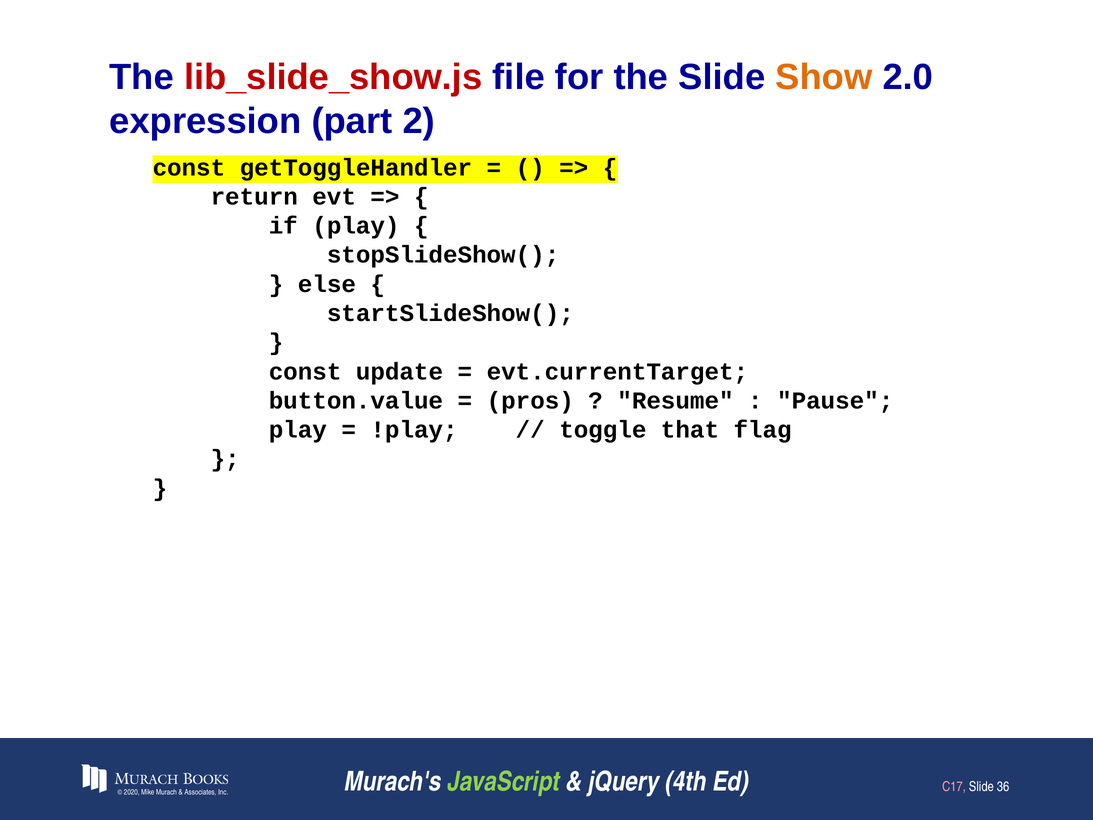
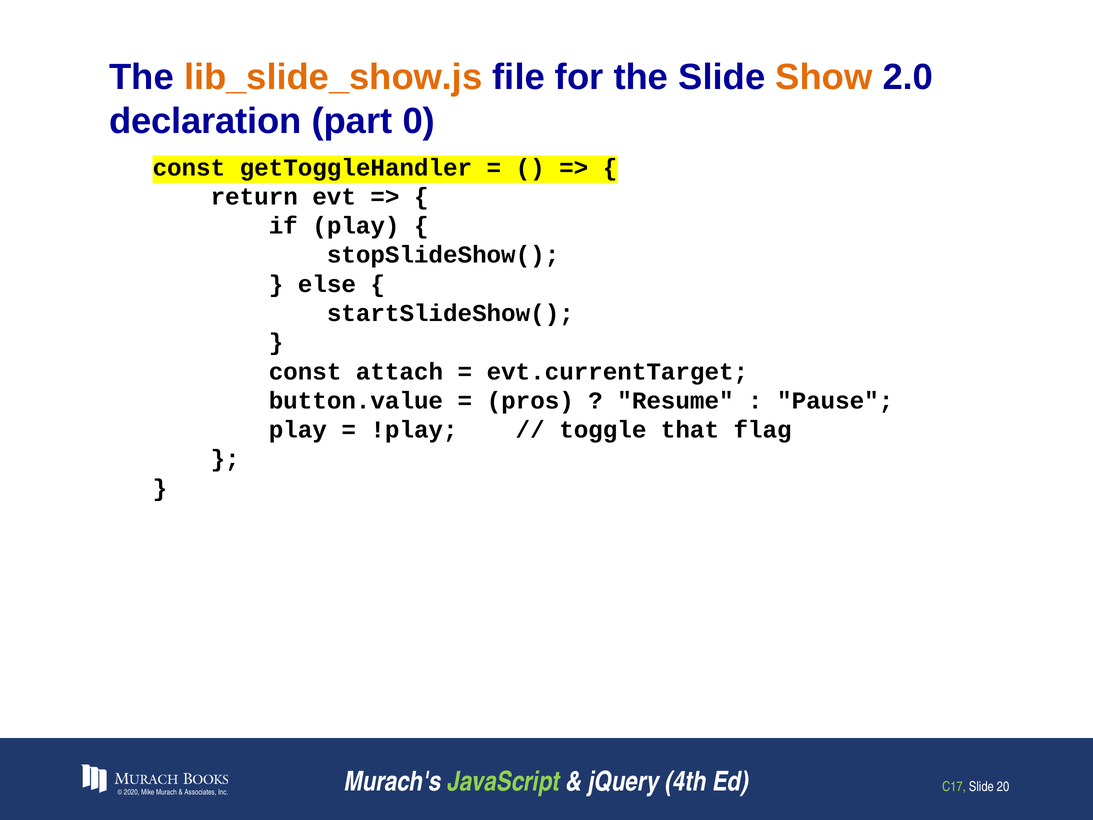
lib_slide_show.js colour: red -> orange
expression: expression -> declaration
2: 2 -> 0
update: update -> attach
C17 colour: pink -> light green
36: 36 -> 20
